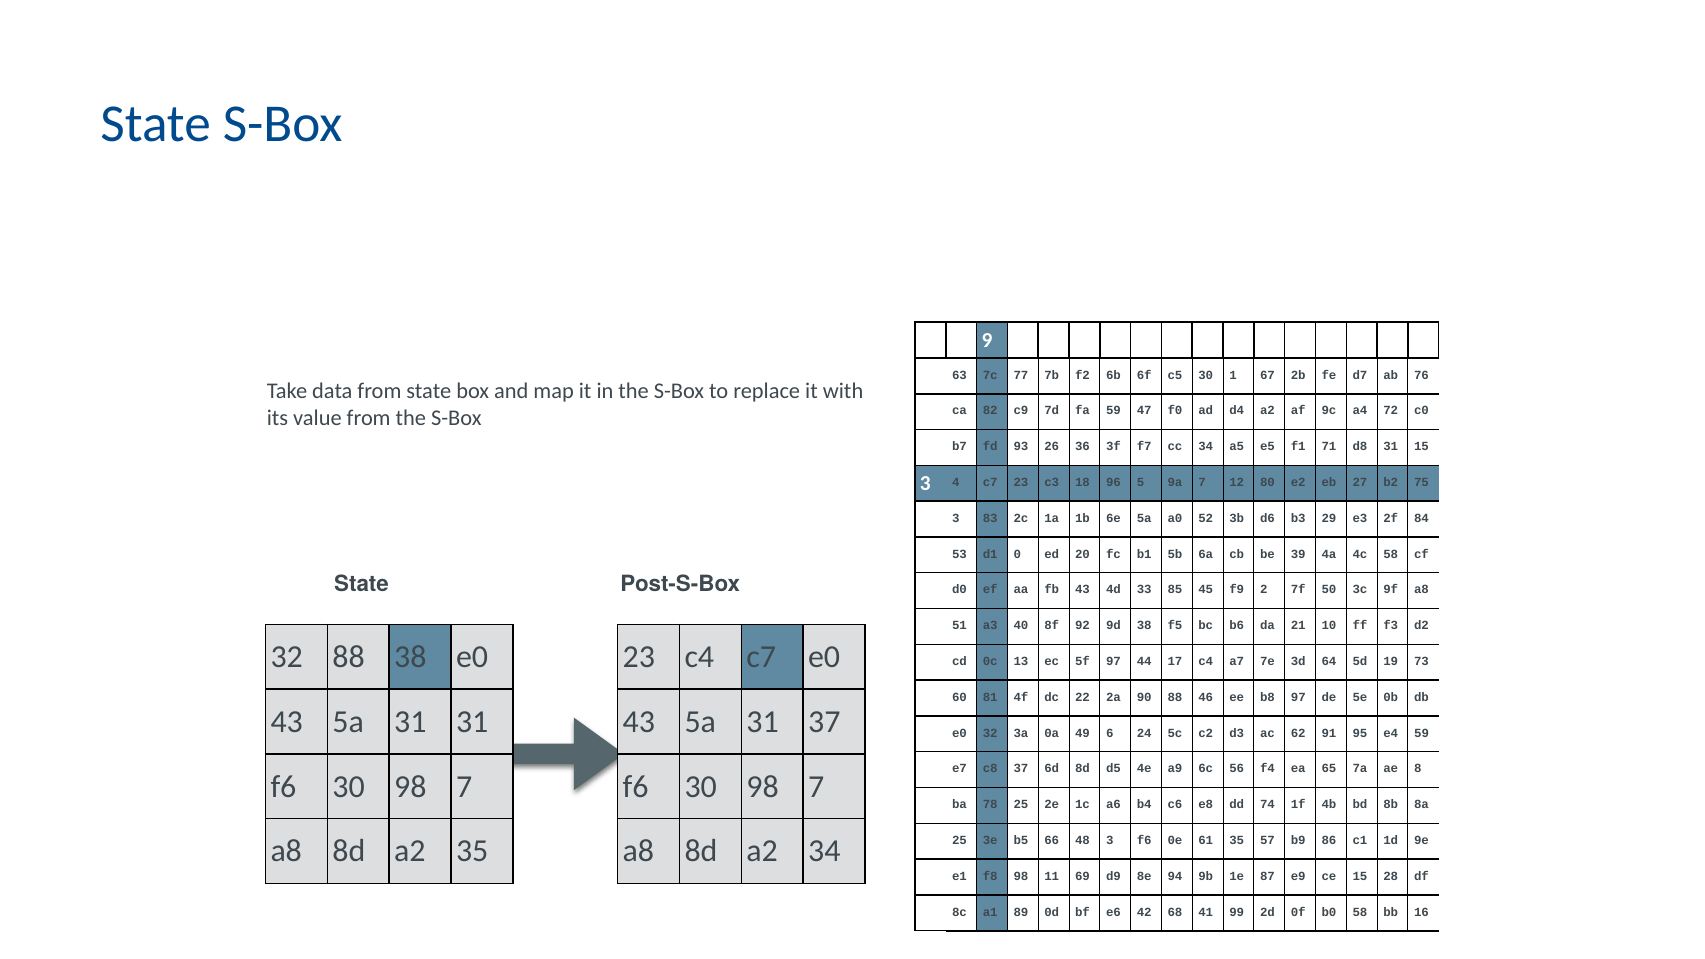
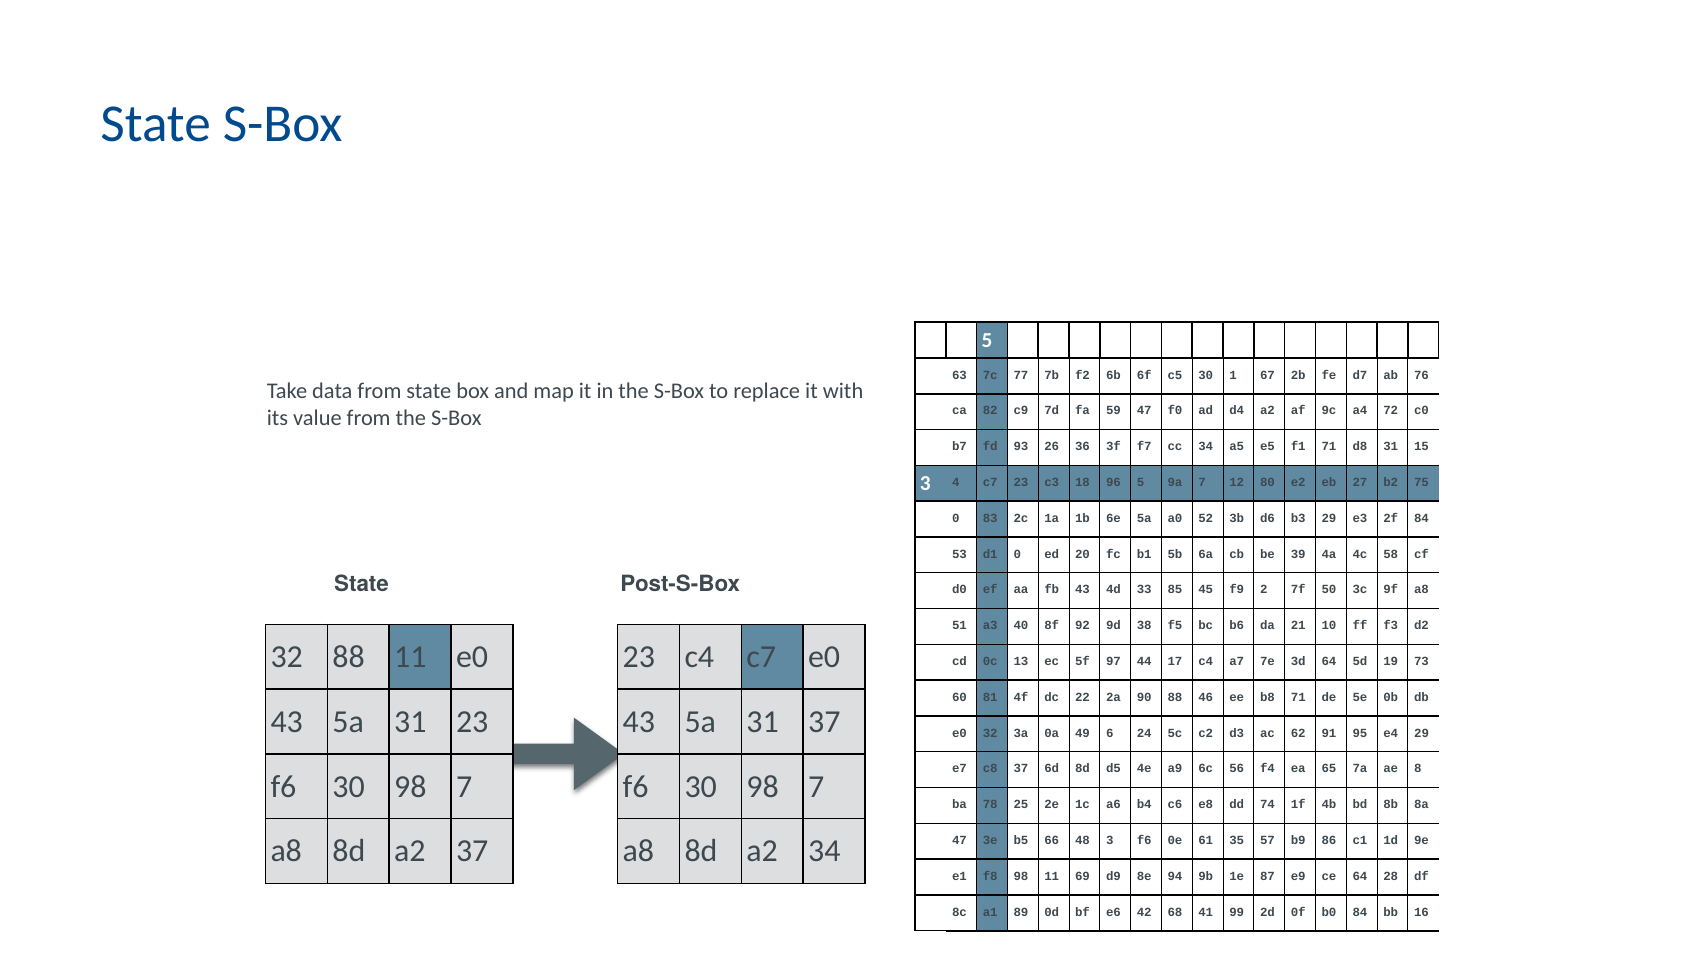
0 9: 9 -> 5
4 3: 3 -> 0
88 38: 38 -> 11
b8 97: 97 -> 71
31 31: 31 -> 23
e4 59: 59 -> 29
d 25: 25 -> 47
a2 35: 35 -> 37
ce 15: 15 -> 64
b0 58: 58 -> 84
